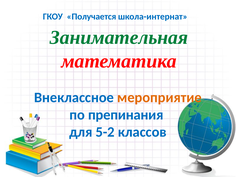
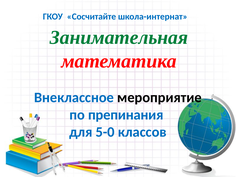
Получается: Получается -> Сосчитайте
мероприятие colour: orange -> black
5-2: 5-2 -> 5-0
